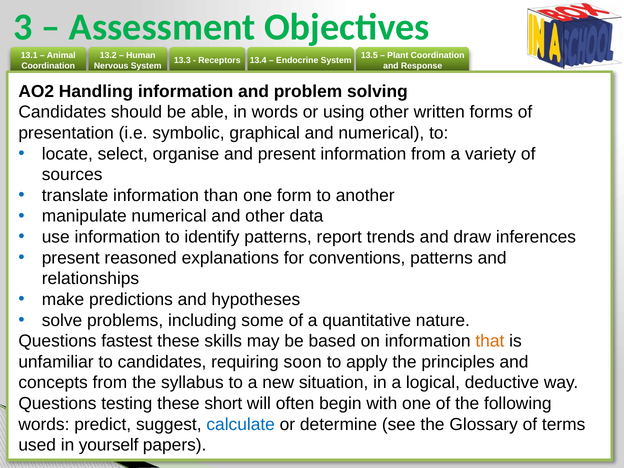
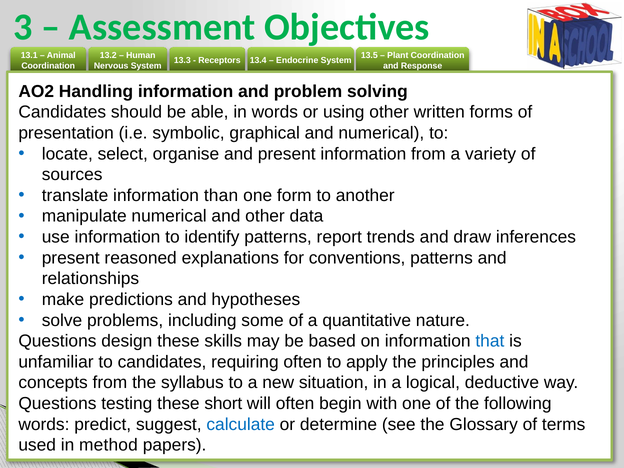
fastest: fastest -> design
that colour: orange -> blue
requiring soon: soon -> often
yourself: yourself -> method
